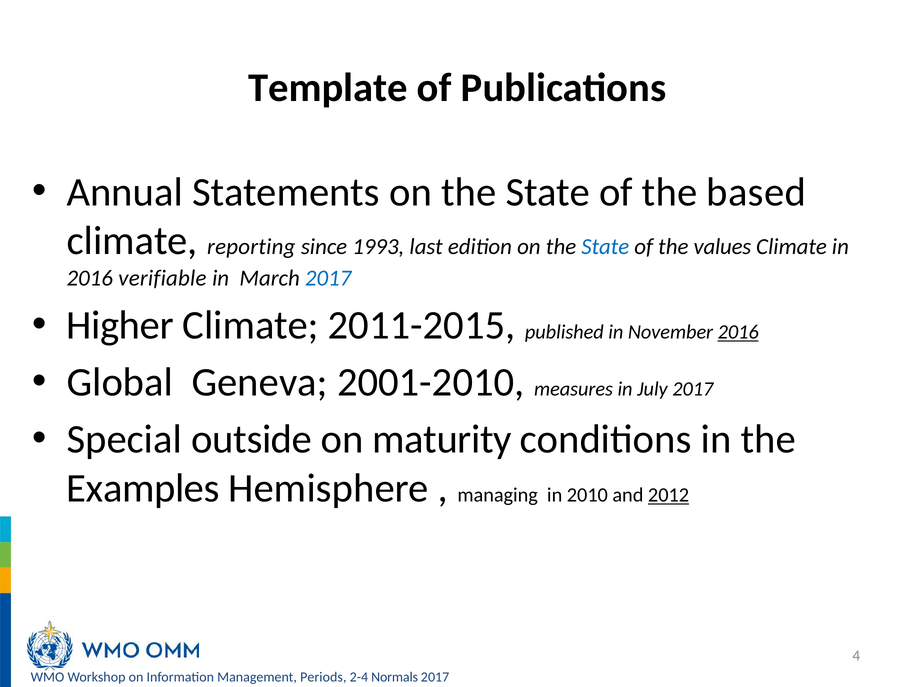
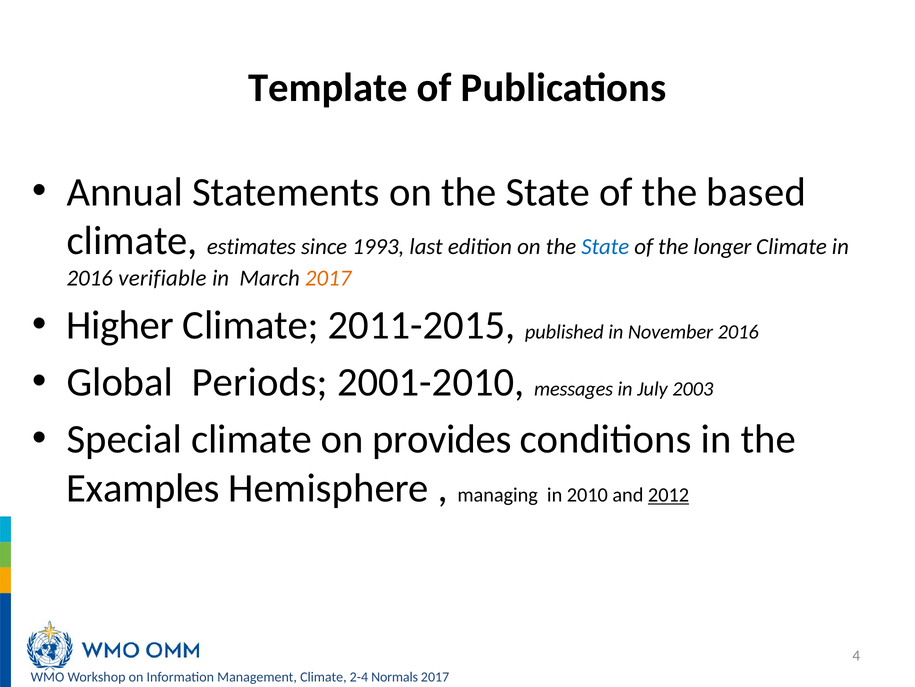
reporting: reporting -> estimates
values: values -> longer
2017 at (328, 278) colour: blue -> orange
2016 at (738, 332) underline: present -> none
Geneva: Geneva -> Periods
measures: measures -> messages
July 2017: 2017 -> 2003
Special outside: outside -> climate
maturity: maturity -> provides
Management Periods: Periods -> Climate
